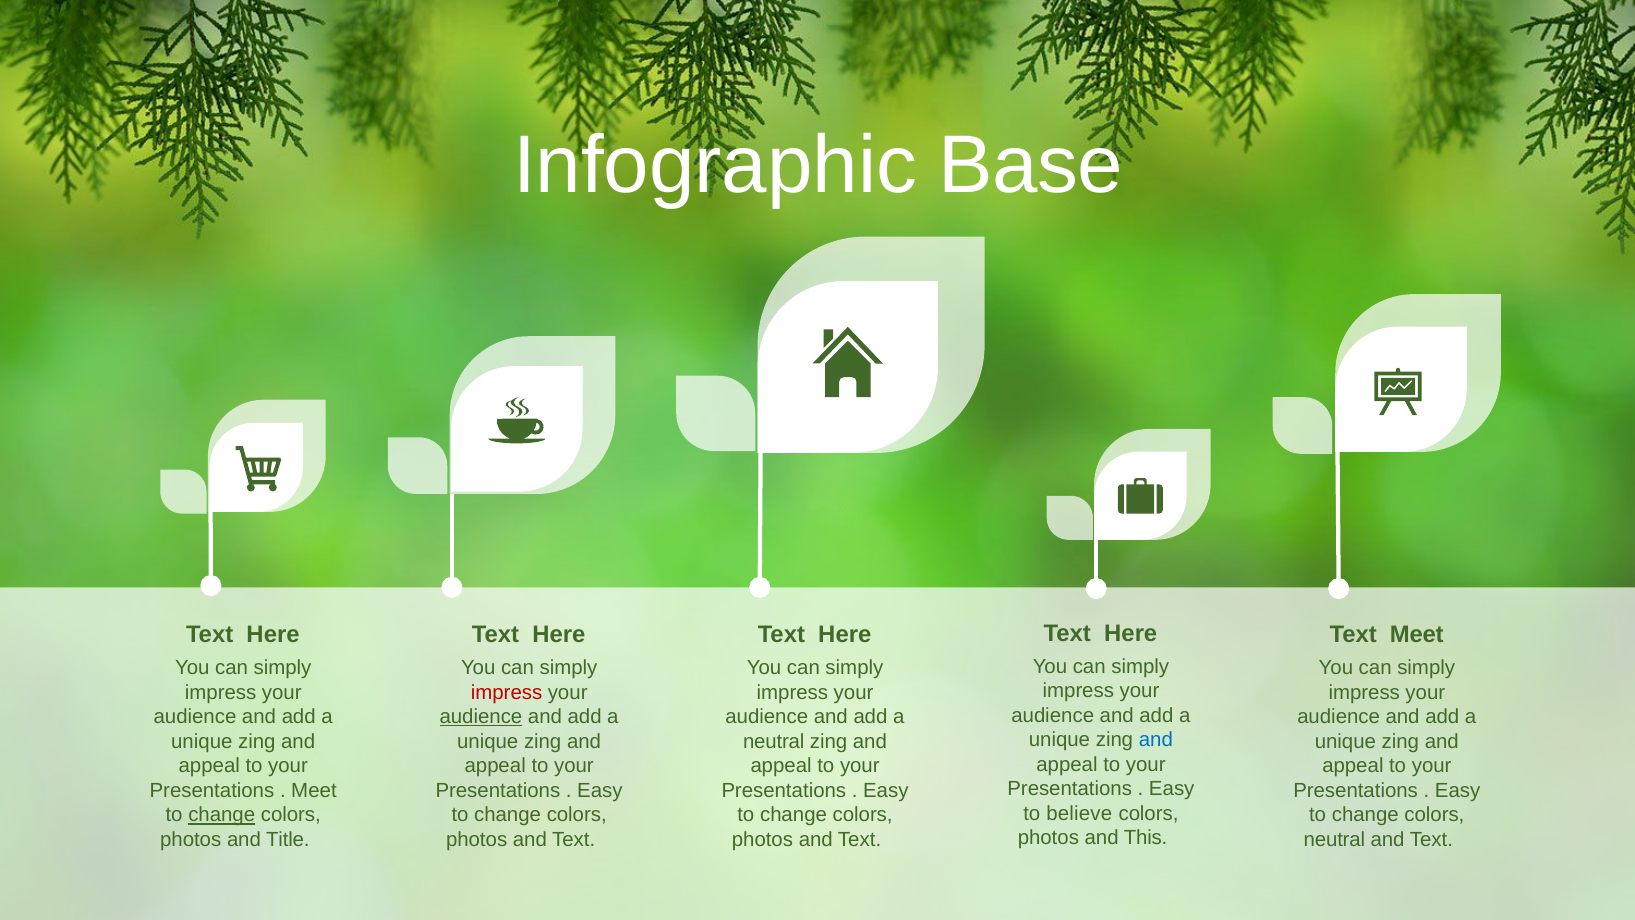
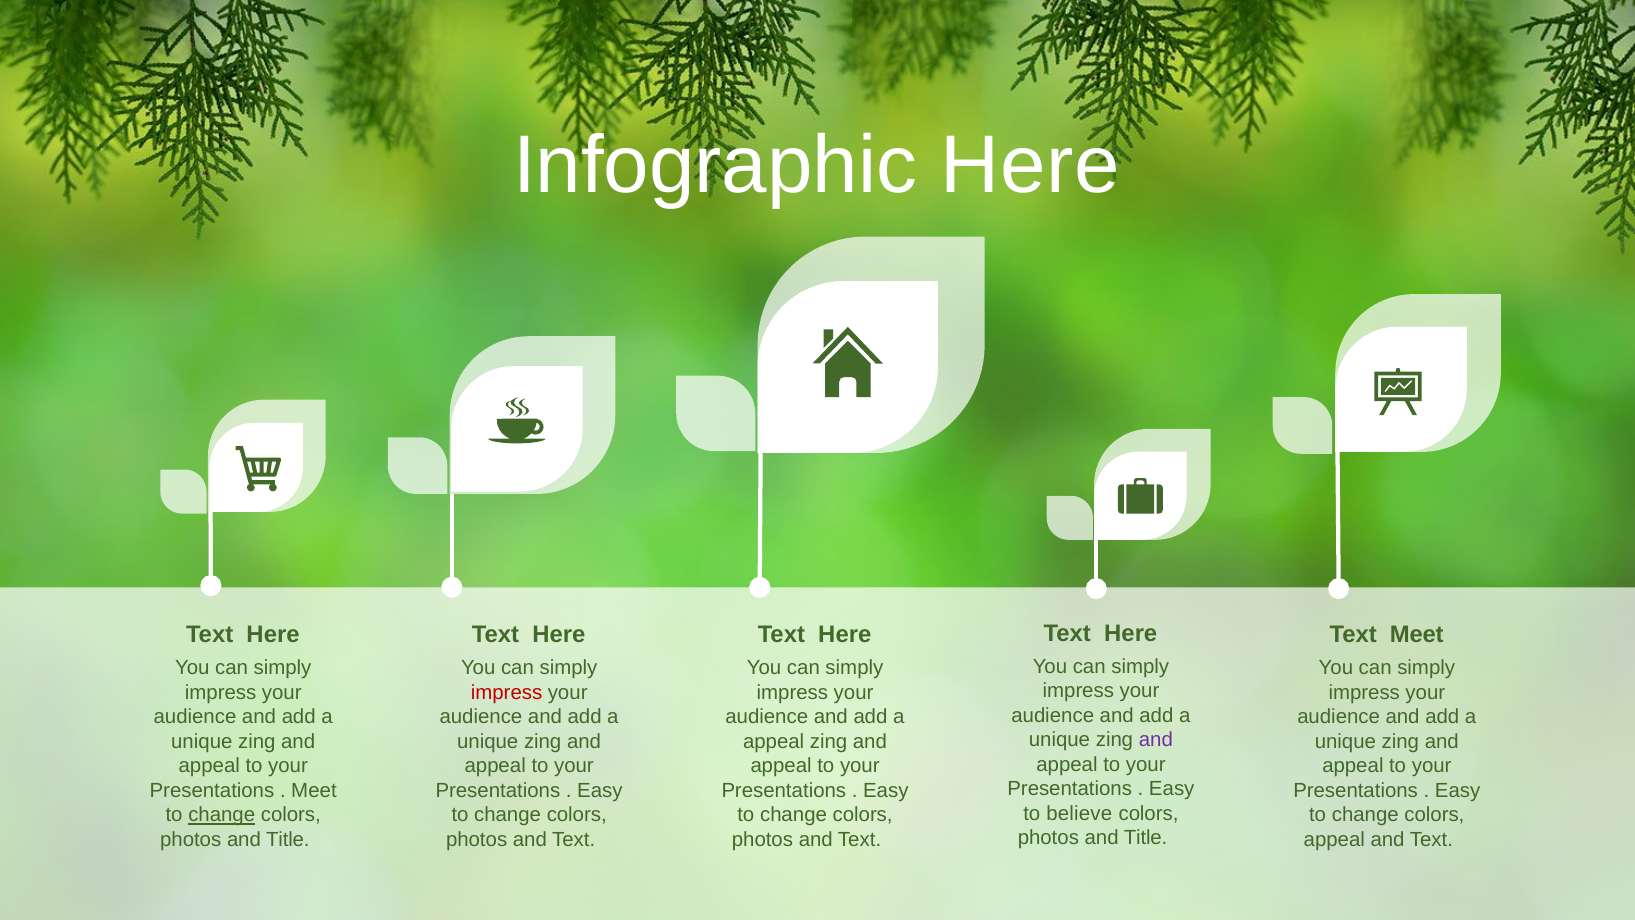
Infographic Base: Base -> Here
audience at (481, 717) underline: present -> none
and at (1156, 740) colour: blue -> purple
neutral at (774, 741): neutral -> appeal
This at (1146, 838): This -> Title
neutral at (1334, 839): neutral -> appeal
